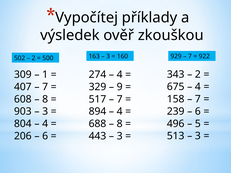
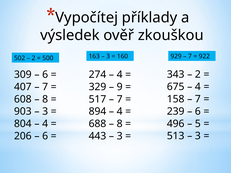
1 at (45, 75): 1 -> 6
